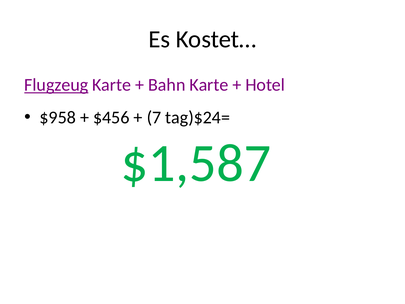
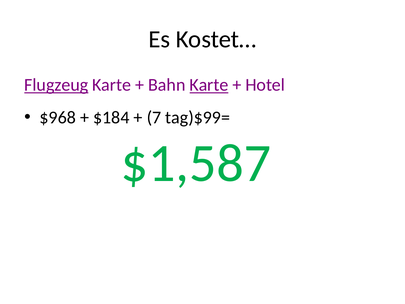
Karte at (209, 85) underline: none -> present
$958: $958 -> $968
$456: $456 -> $184
tag)$24=: tag)$24= -> tag)$99=
